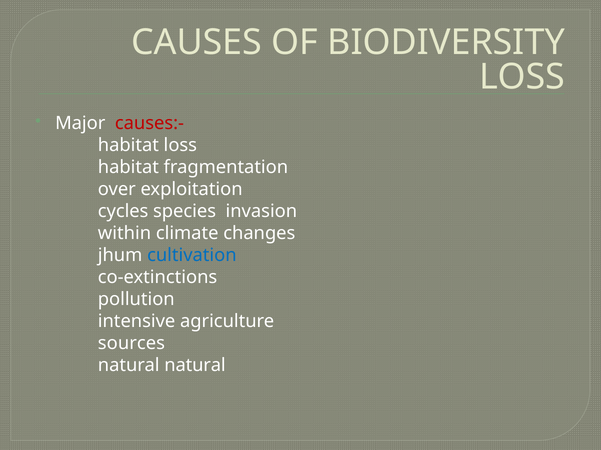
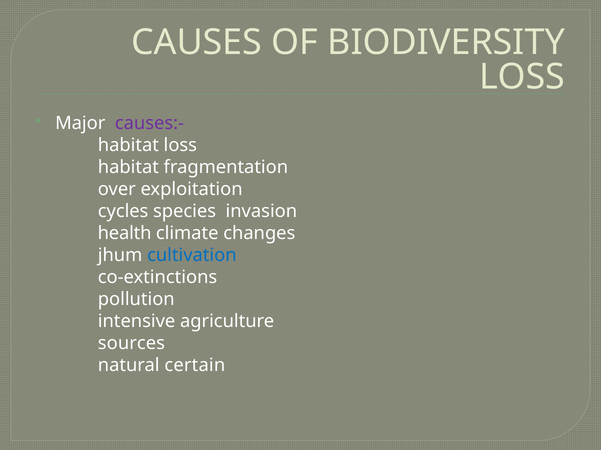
causes:- colour: red -> purple
within: within -> health
natural natural: natural -> certain
